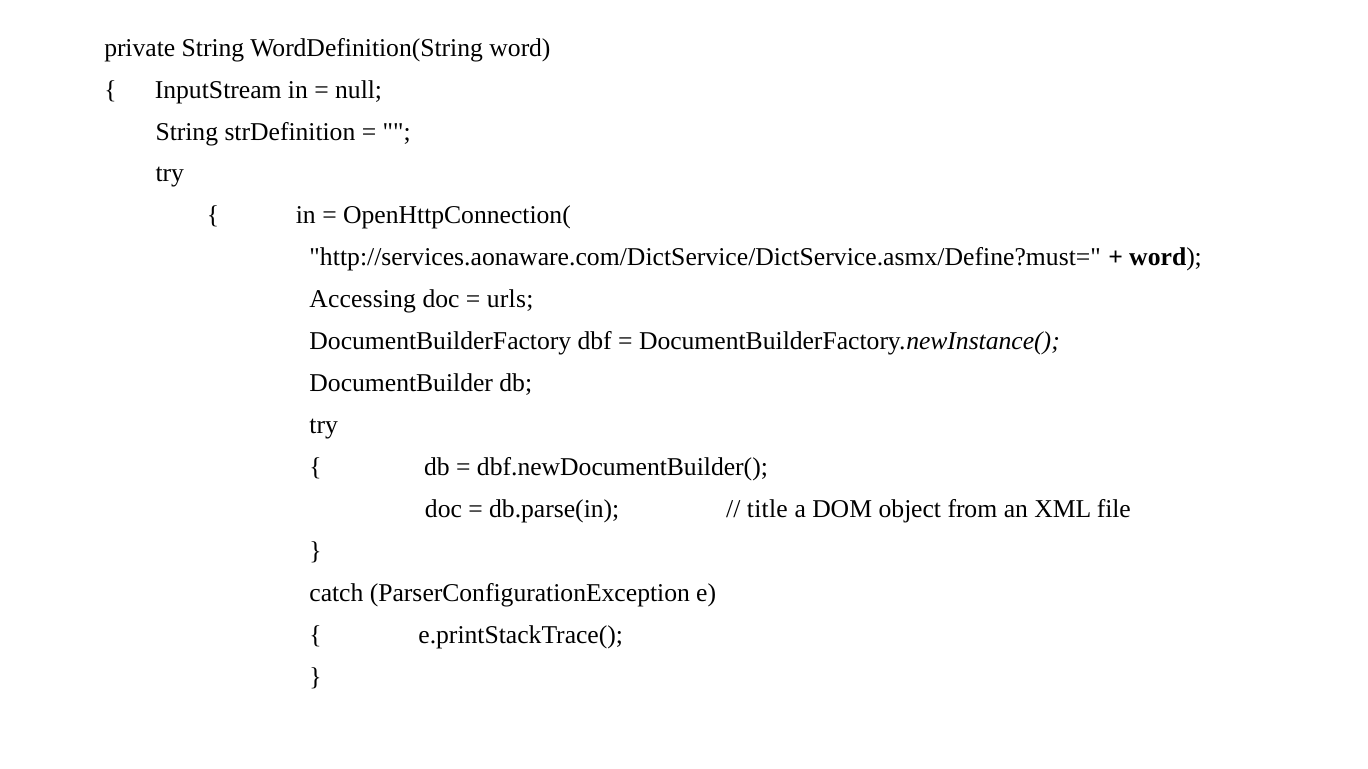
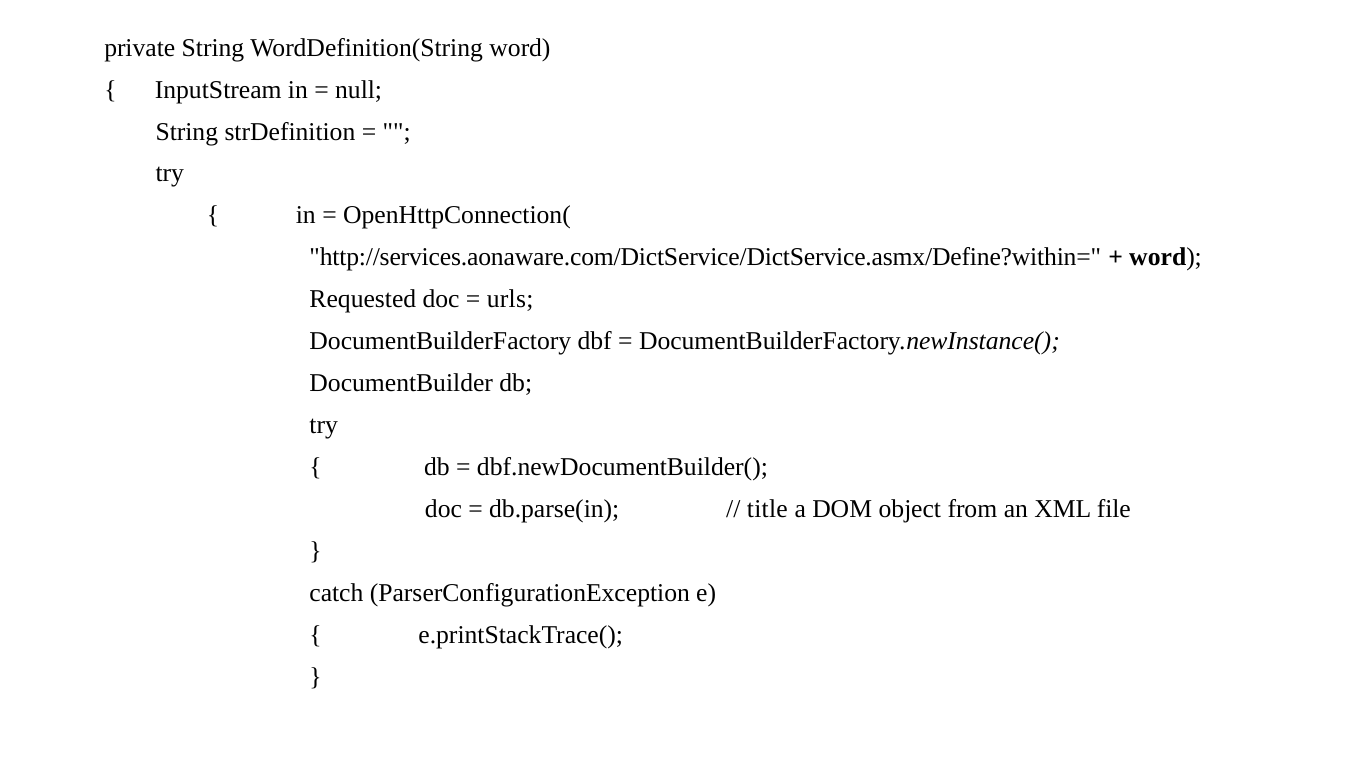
http://services.aonaware.com/DictService/DictService.asmx/Define?must=: http://services.aonaware.com/DictService/DictService.asmx/Define?must= -> http://services.aonaware.com/DictService/DictService.asmx/Define?within=
Accessing: Accessing -> Requested
